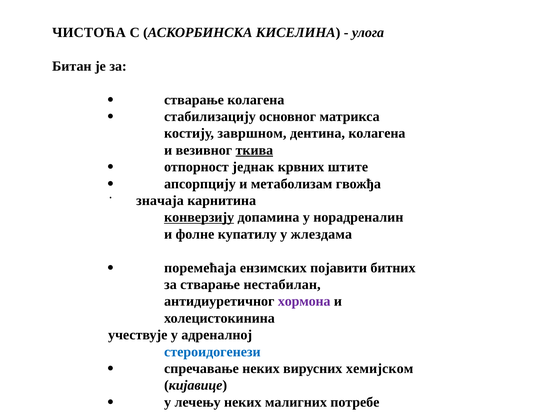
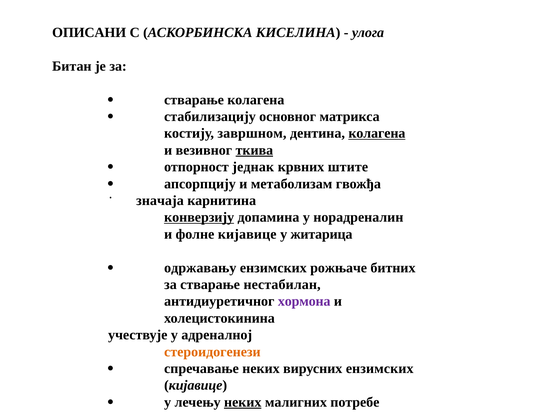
ЧИСТОЋА: ЧИСТОЋА -> ОПИСАНИ
колагена at (377, 133) underline: none -> present
фолне купатилу: купатилу -> кијавице
жлездама: жлездама -> житарица
поремећаја: поремећаја -> одржавању
појавити: појавити -> рожњаче
стероидогенези colour: blue -> orange
вирусних хемијском: хемијском -> ензимских
неких at (243, 402) underline: none -> present
